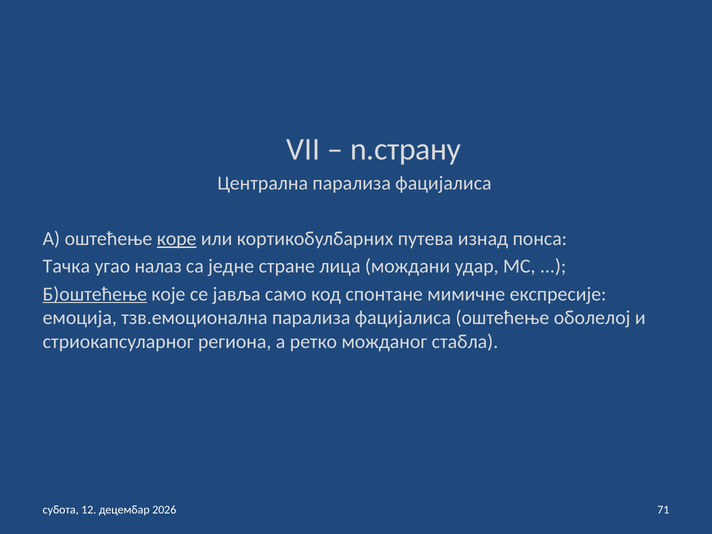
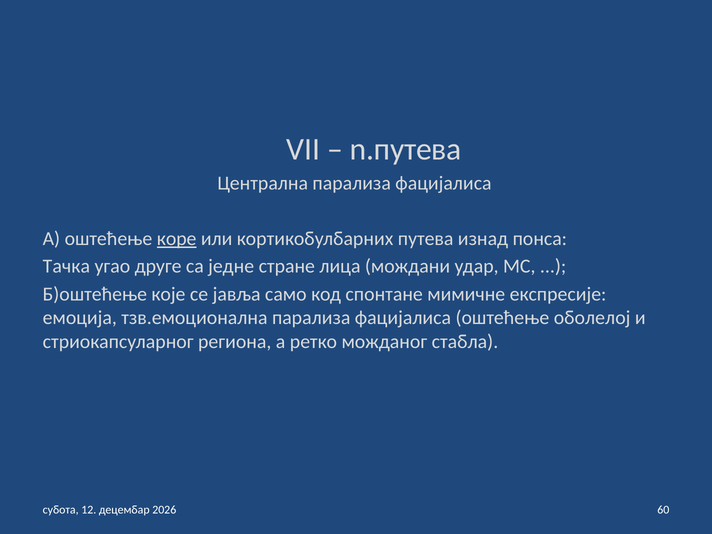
n.страну: n.страну -> n.путева
налаз: налаз -> друге
Б)оштећење underline: present -> none
71: 71 -> 60
